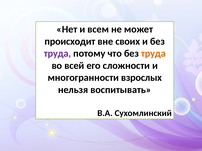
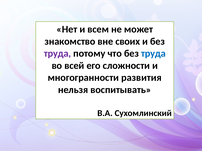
происходит: происходит -> знакомство
труда at (153, 54) colour: orange -> blue
взрослых: взрослых -> развития
